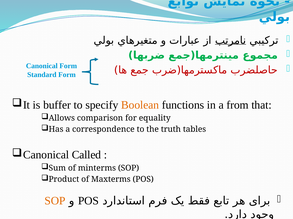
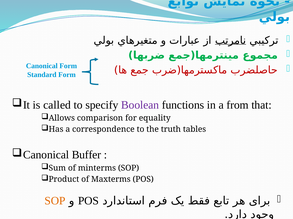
buffer: buffer -> called
Boolean colour: orange -> purple
Called: Called -> Buffer
